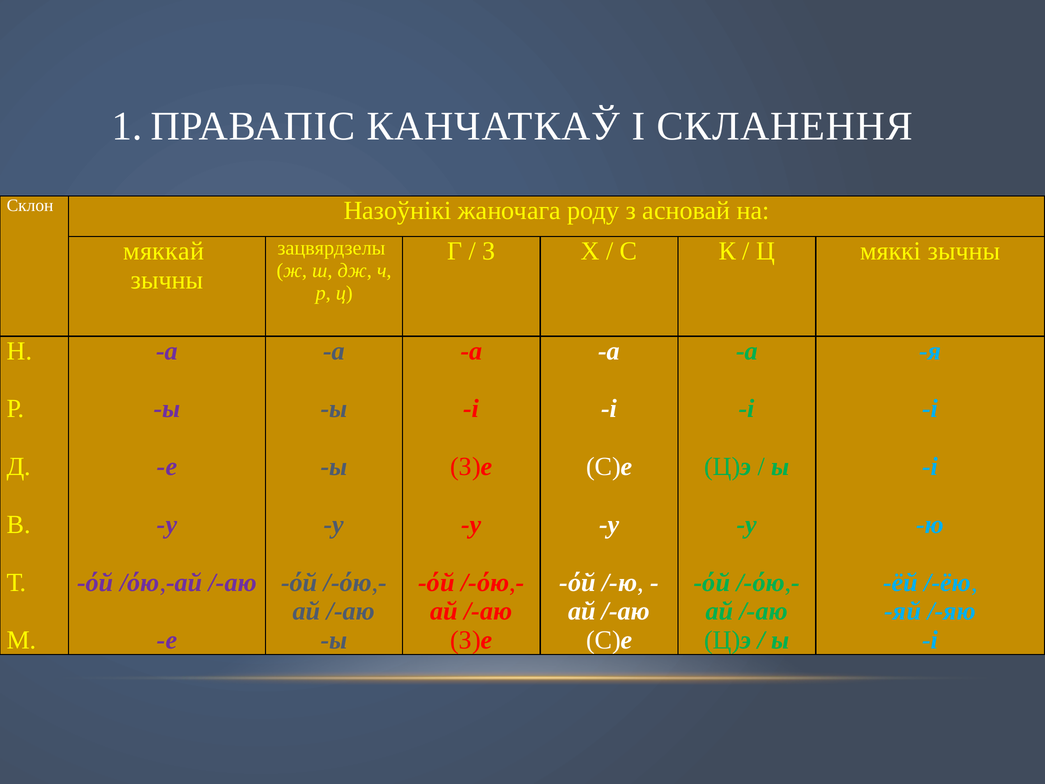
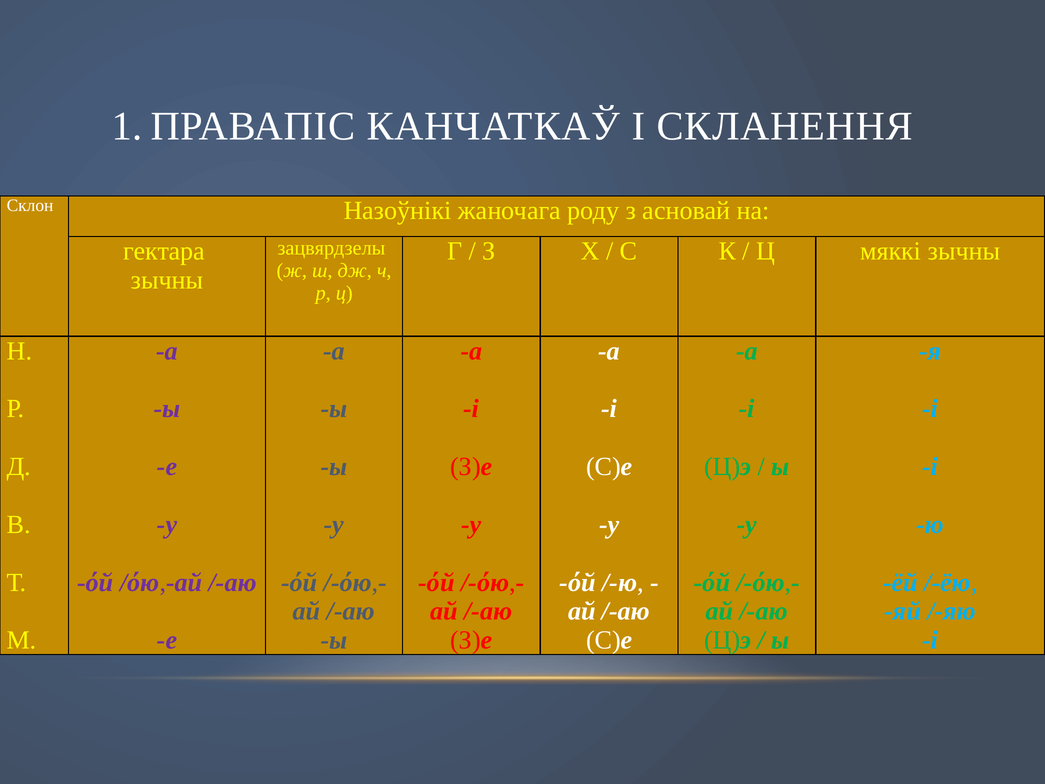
мяккай: мяккай -> гектара
